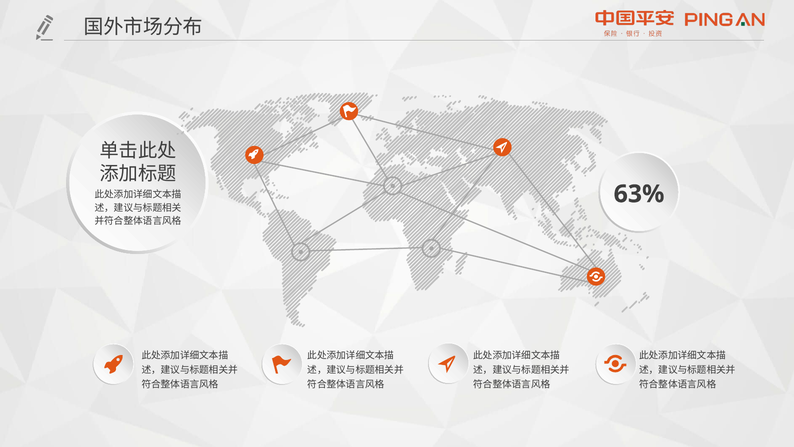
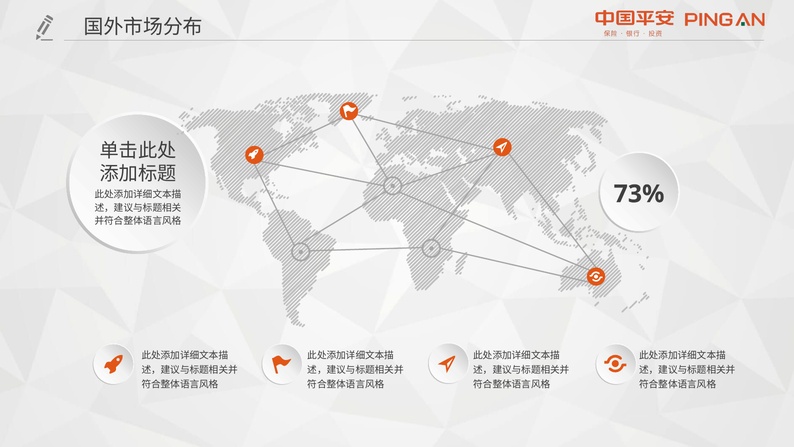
63%: 63% -> 73%
